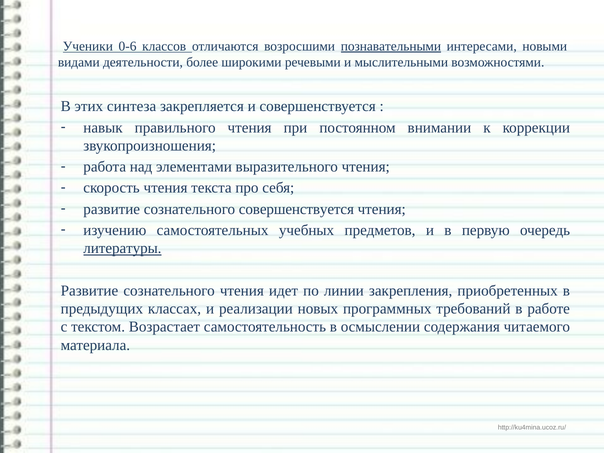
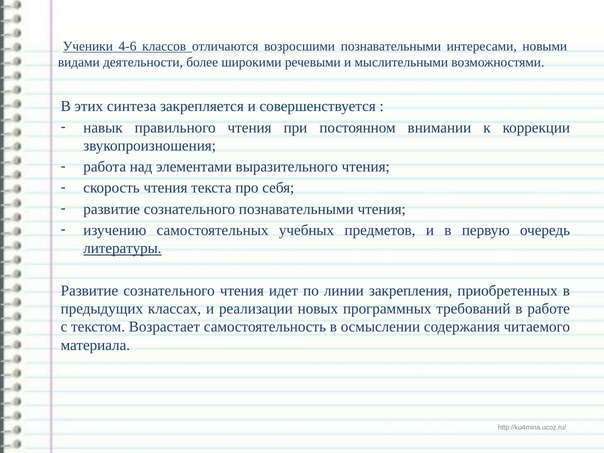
0-6: 0-6 -> 4-6
познавательными at (391, 46) underline: present -> none
сознательного совершенствуется: совершенствуется -> познавательными
